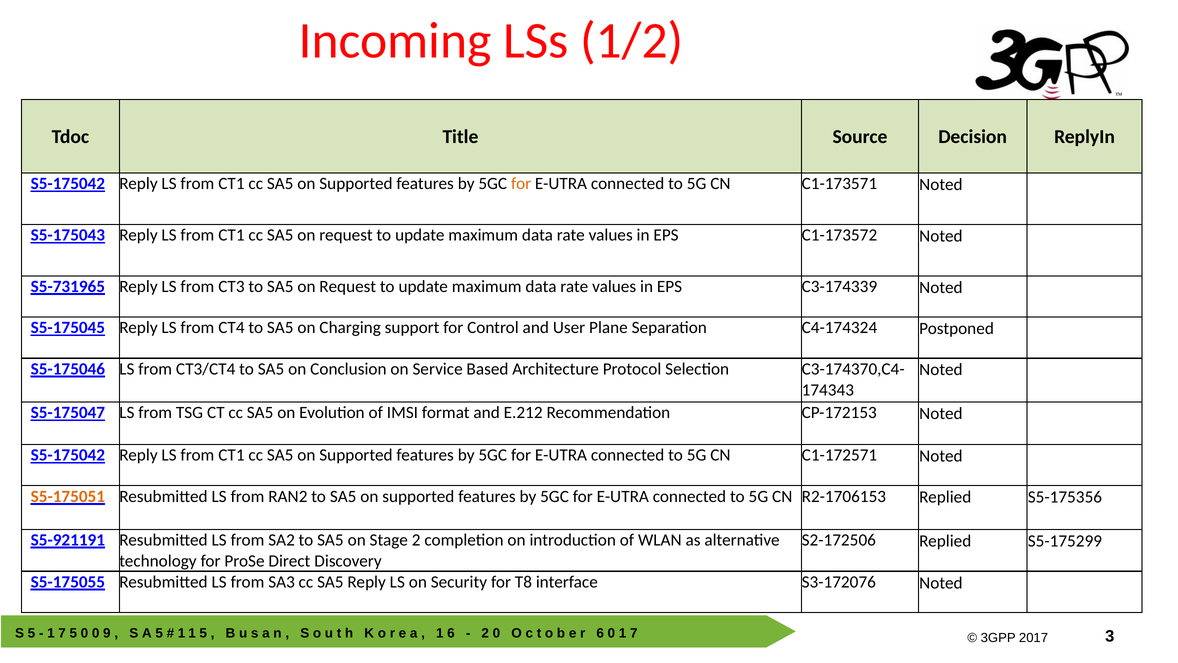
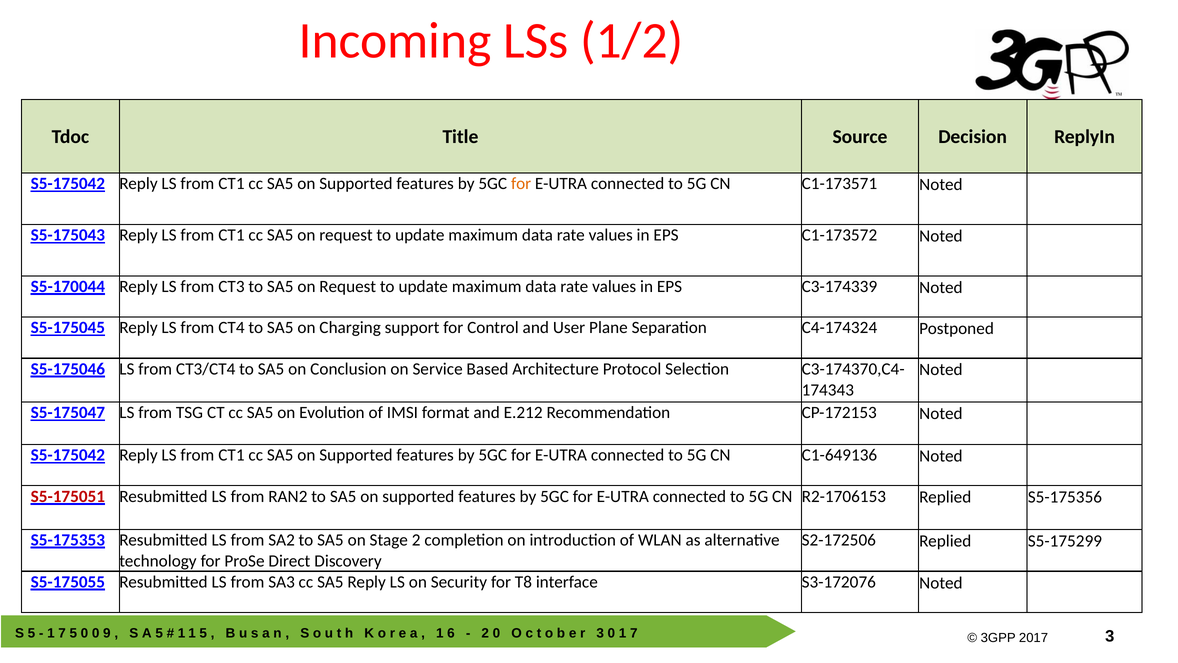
S5-731965: S5-731965 -> S5-170044
C1-172571: C1-172571 -> C1-649136
S5-175051 colour: orange -> red
S5-921191: S5-921191 -> S5-175353
6 at (600, 633): 6 -> 3
